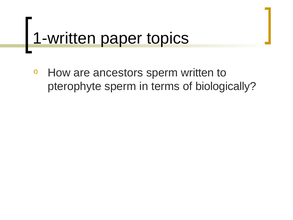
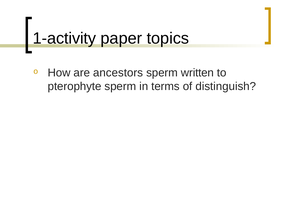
1-written: 1-written -> 1-activity
biologically: biologically -> distinguish
